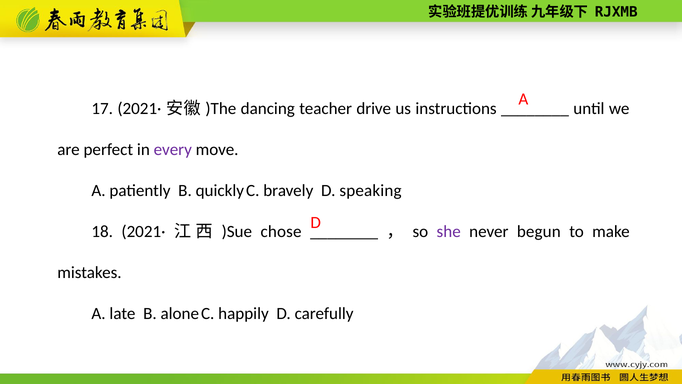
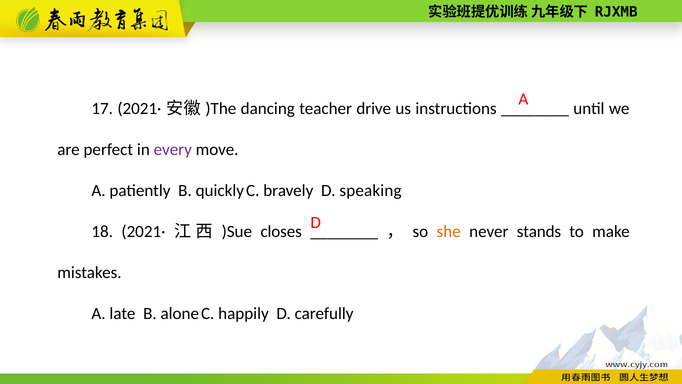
chose: chose -> closes
she colour: purple -> orange
begun: begun -> stands
